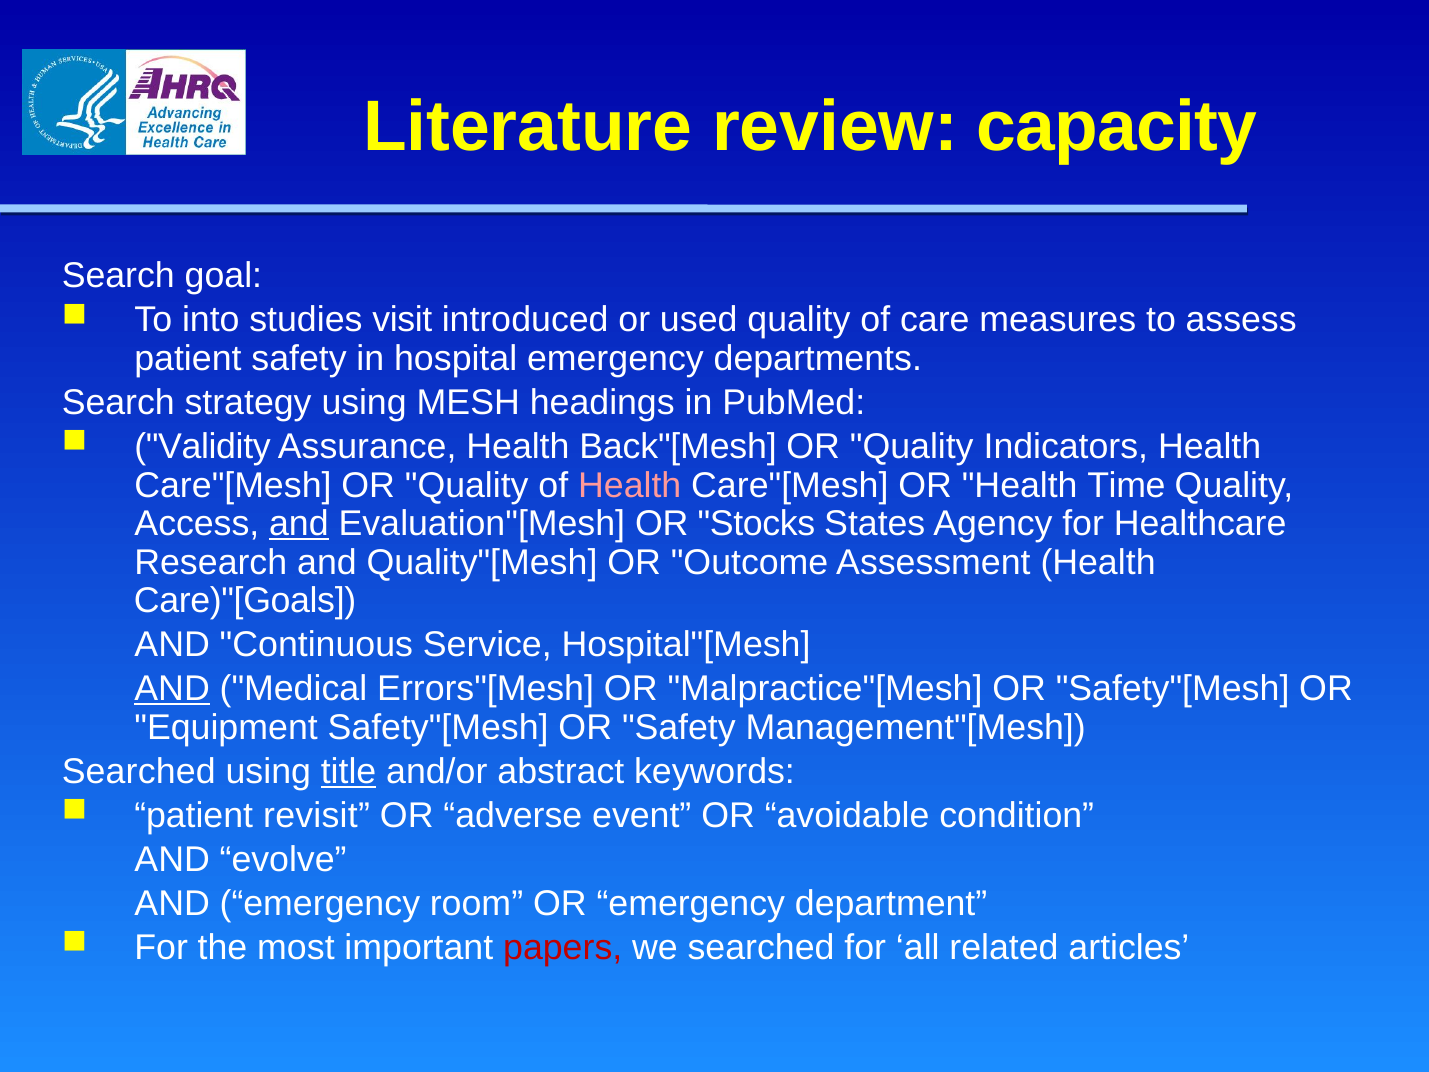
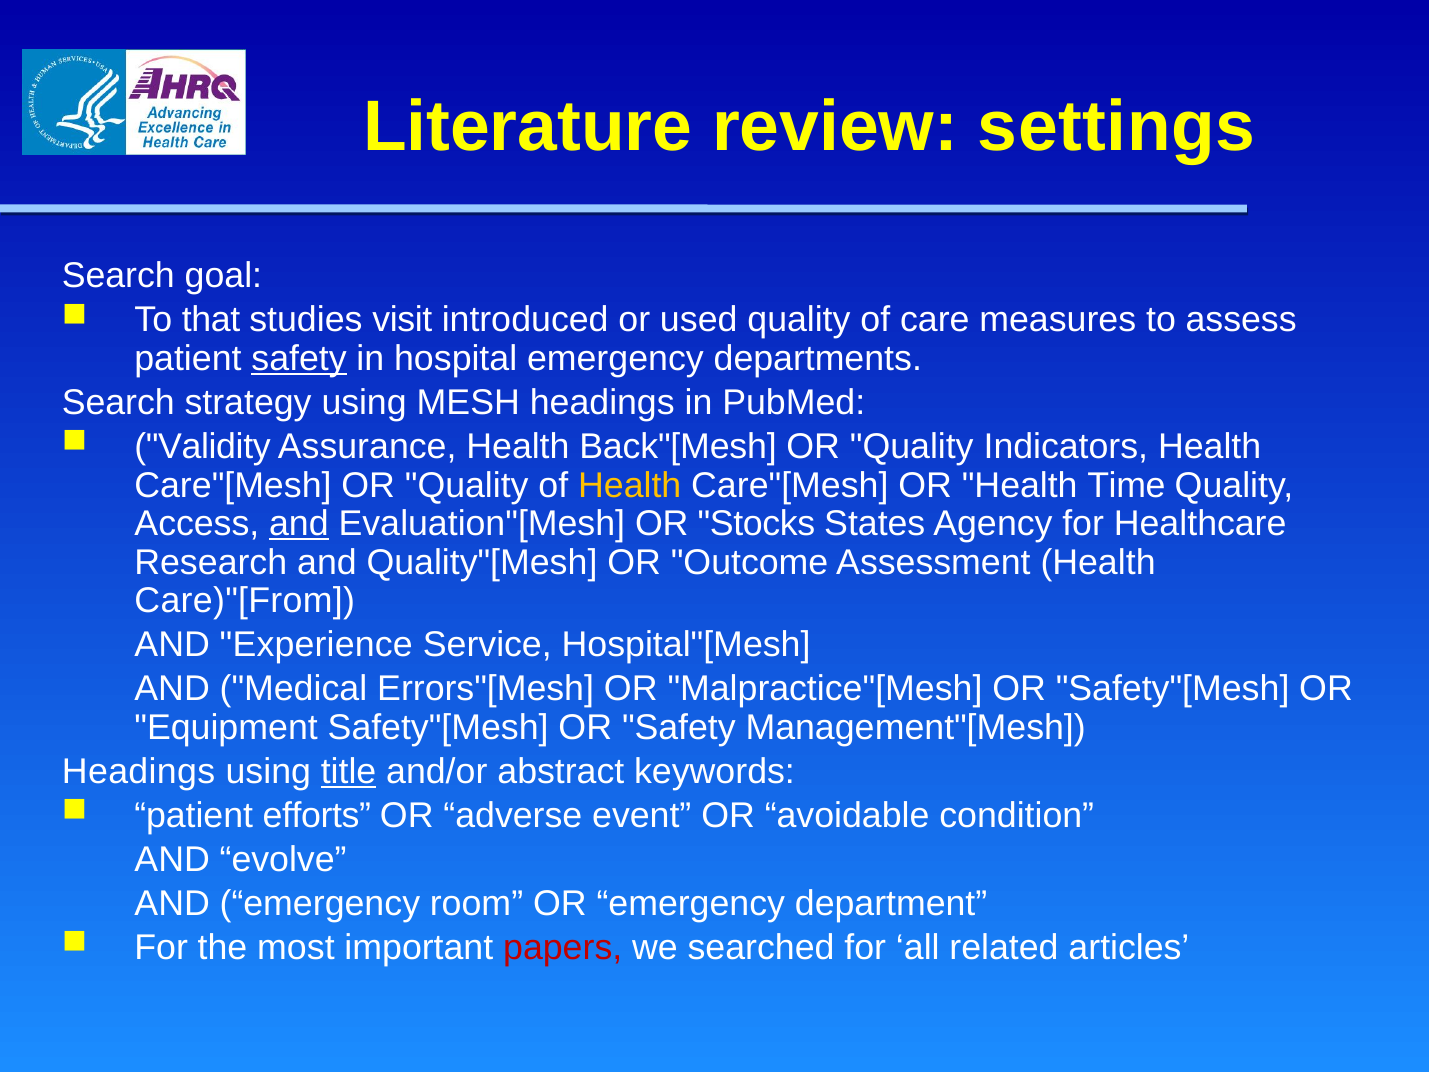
capacity: capacity -> settings
into: into -> that
safety at (299, 359) underline: none -> present
Health at (630, 485) colour: pink -> yellow
Care)"[Goals: Care)"[Goals -> Care)"[From
Continuous: Continuous -> Experience
AND at (172, 689) underline: present -> none
Searched at (139, 771): Searched -> Headings
revisit: revisit -> efforts
